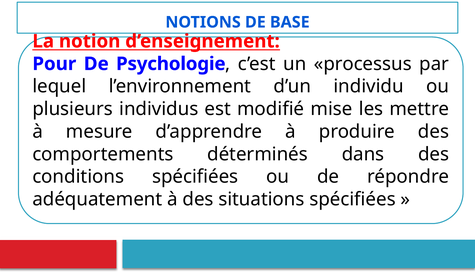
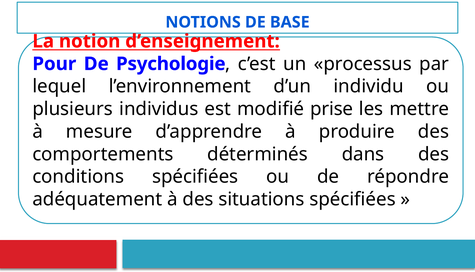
mise: mise -> prise
